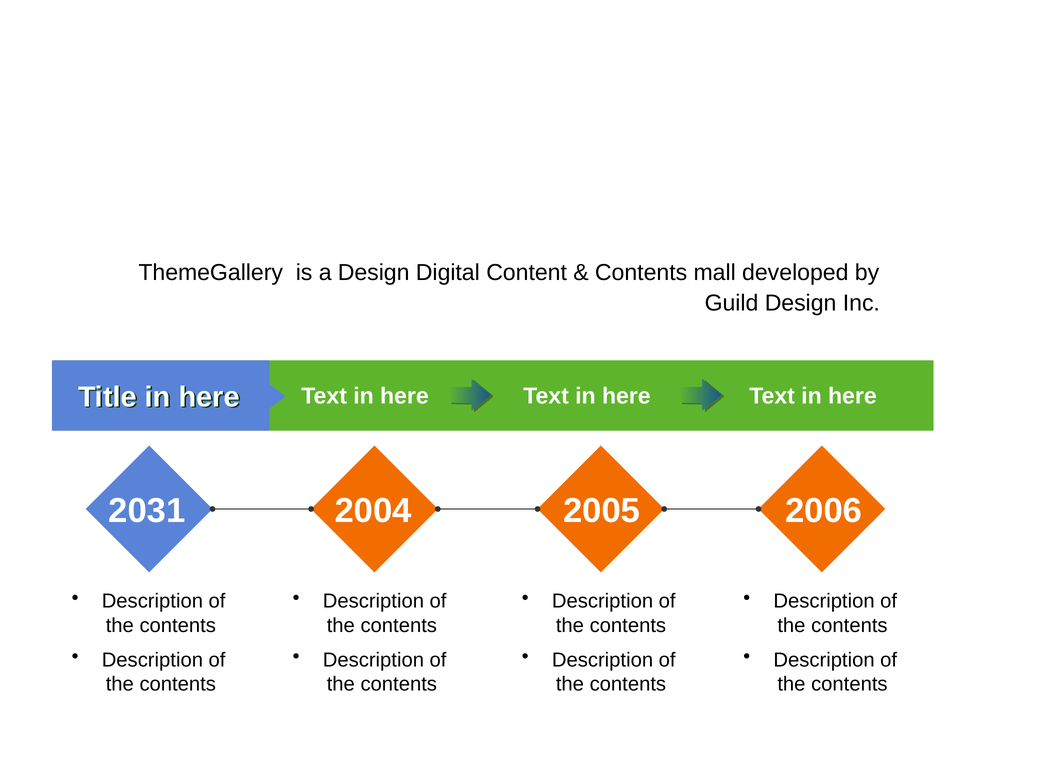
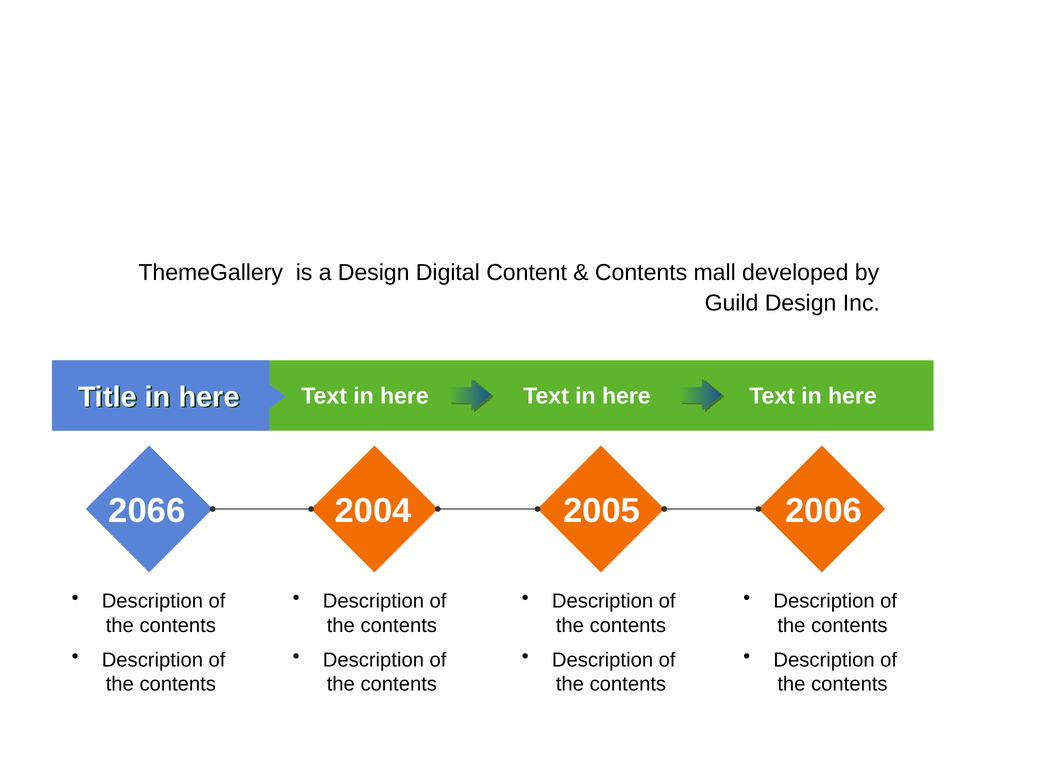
2031: 2031 -> 2066
